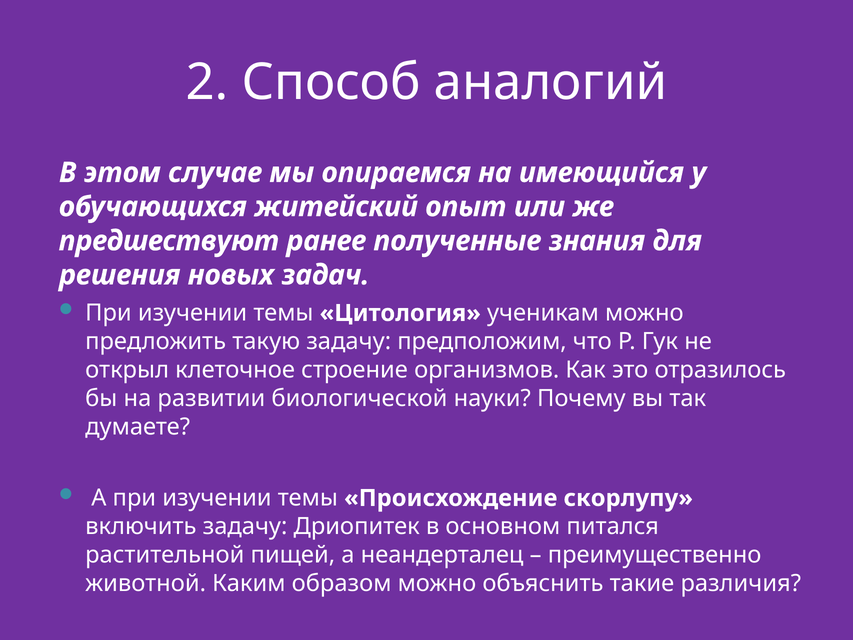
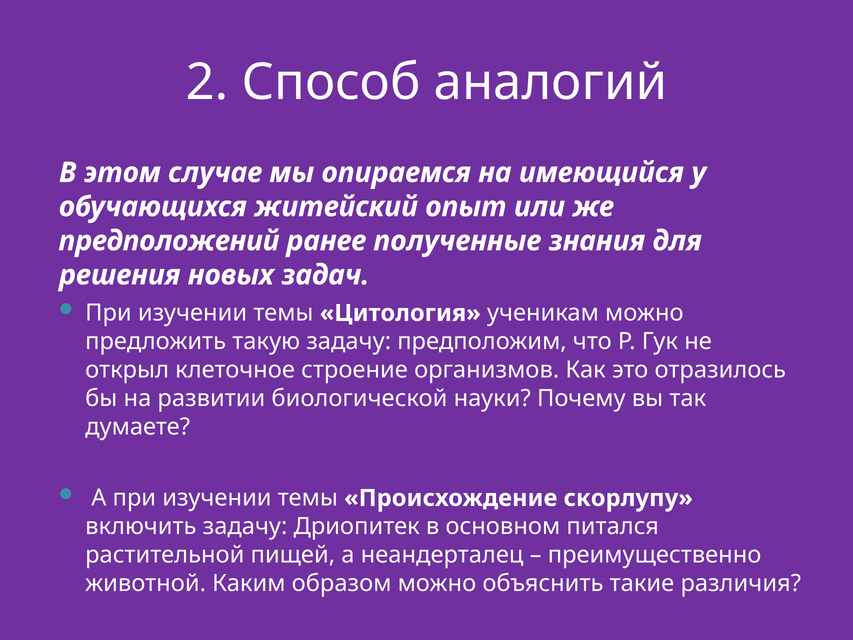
предшествуют: предшествуют -> предположений
